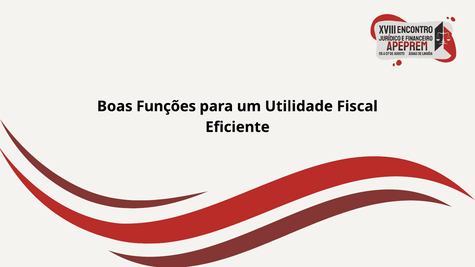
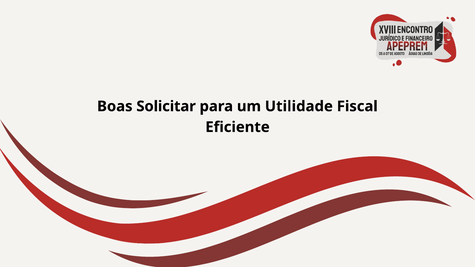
Funções: Funções -> Solicitar
